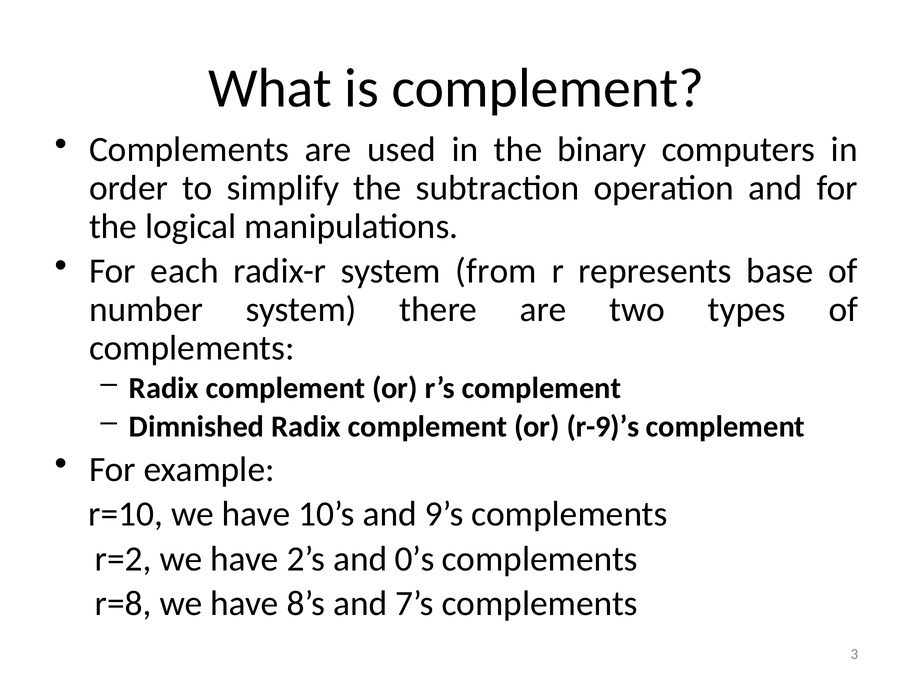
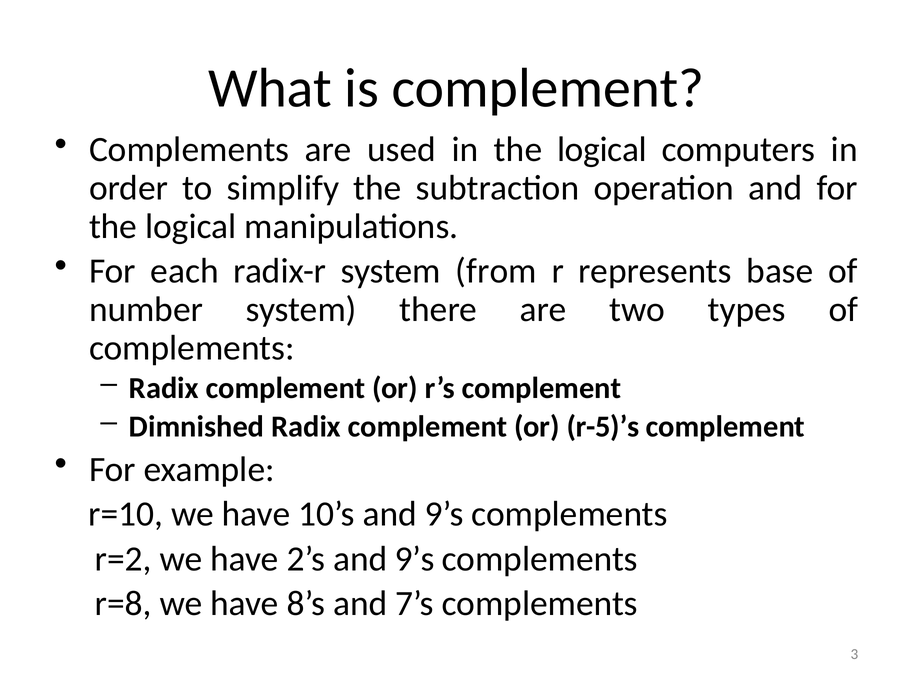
in the binary: binary -> logical
r-9)’s: r-9)’s -> r-5)’s
2’s and 0’s: 0’s -> 9’s
